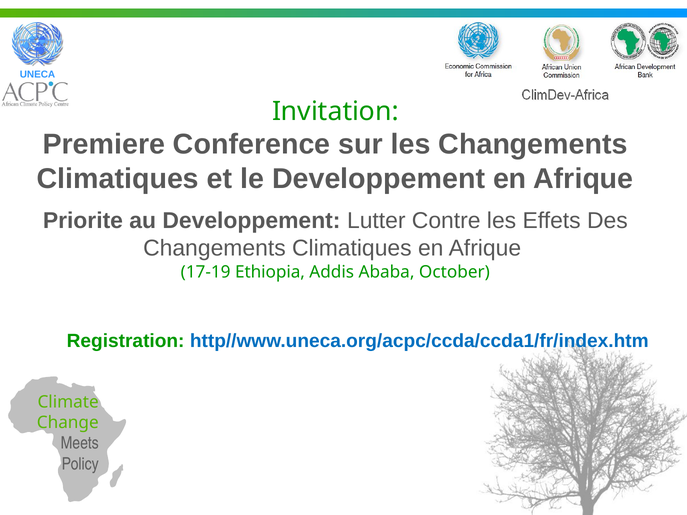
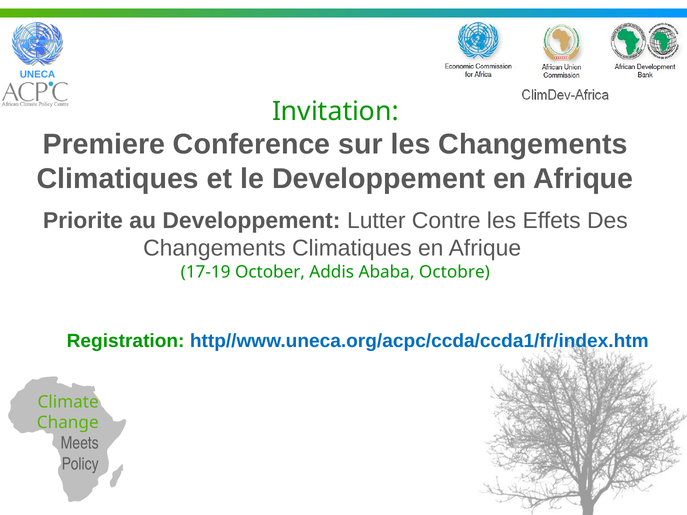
Ethiopia: Ethiopia -> October
October: October -> Octobre
